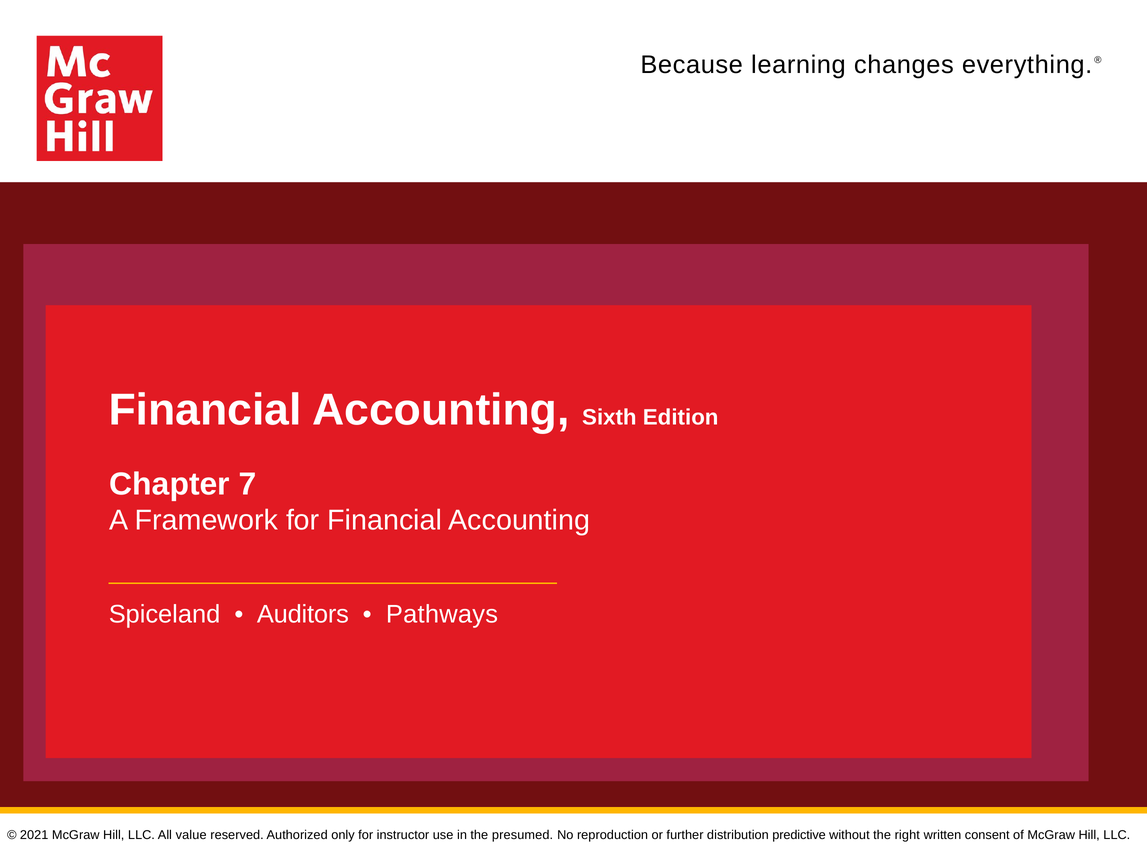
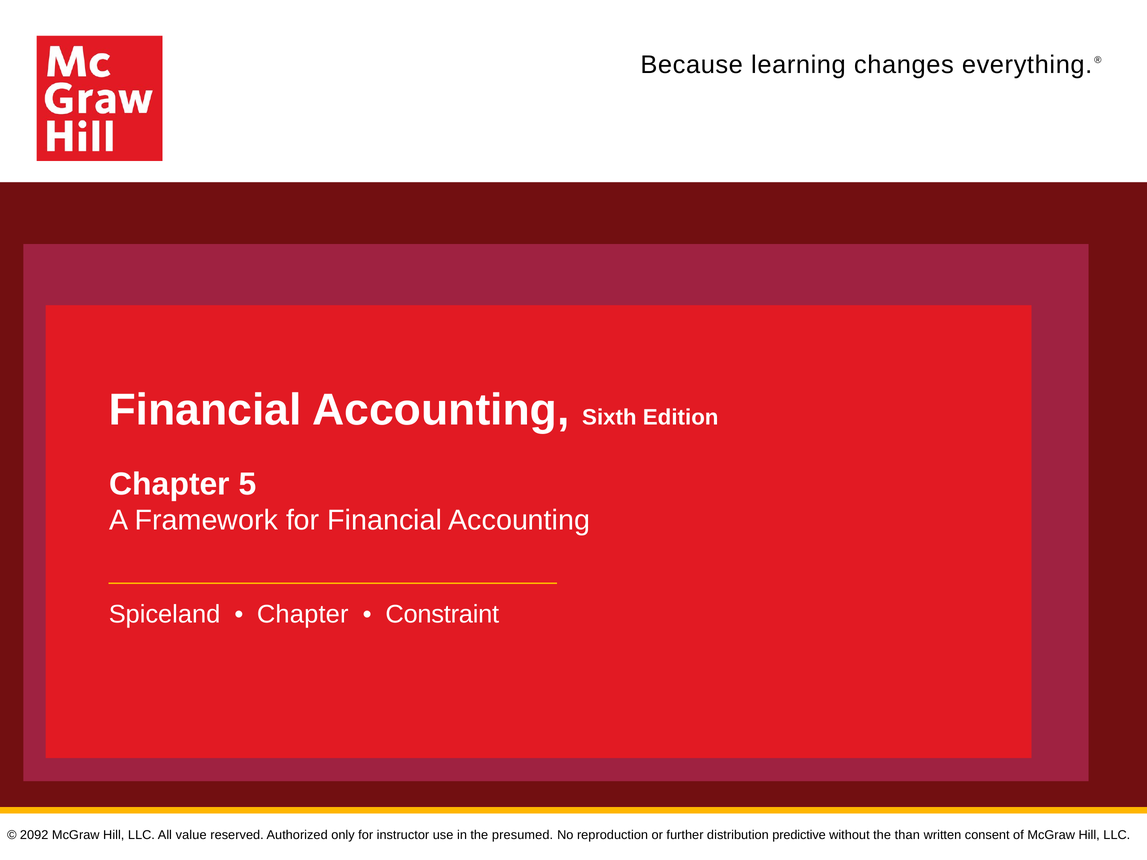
7: 7 -> 5
Auditors at (303, 615): Auditors -> Chapter
Pathways: Pathways -> Constraint
2021: 2021 -> 2092
right: right -> than
